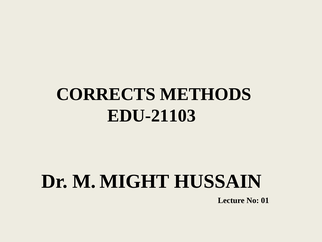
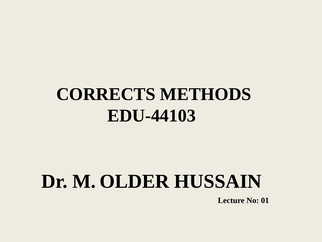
EDU-21103: EDU-21103 -> EDU-44103
MIGHT: MIGHT -> OLDER
